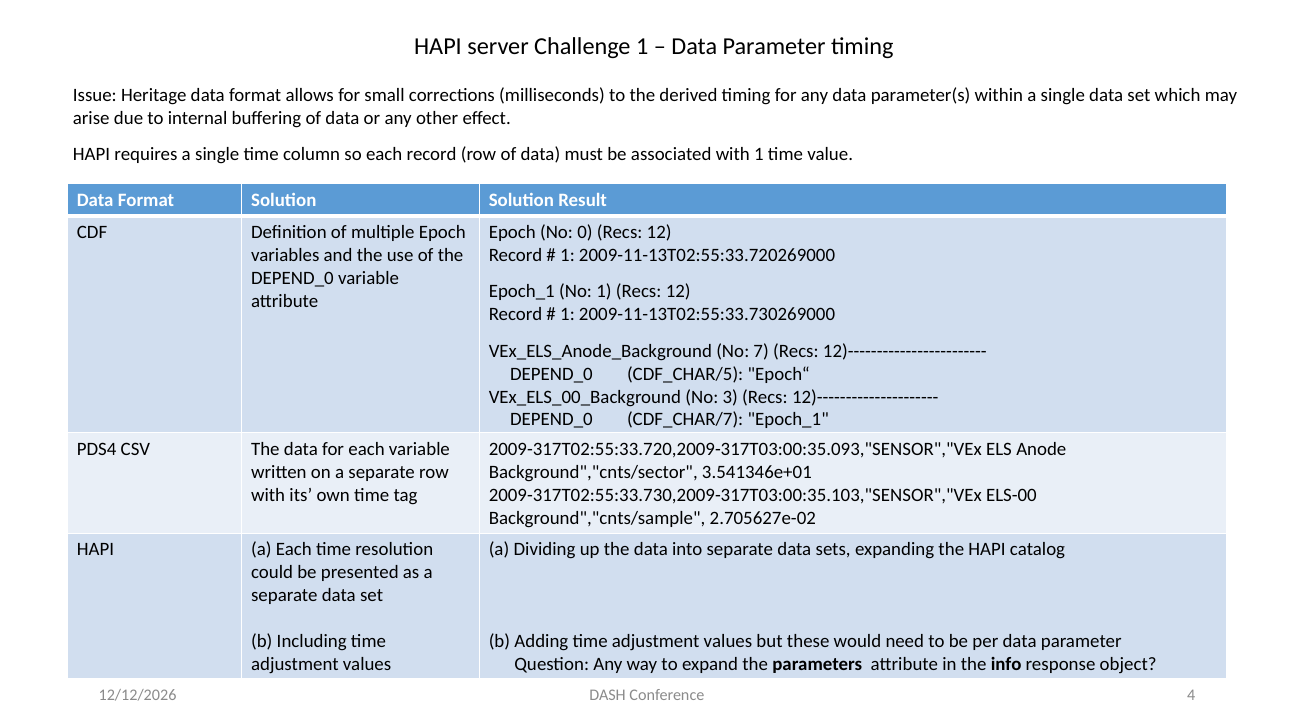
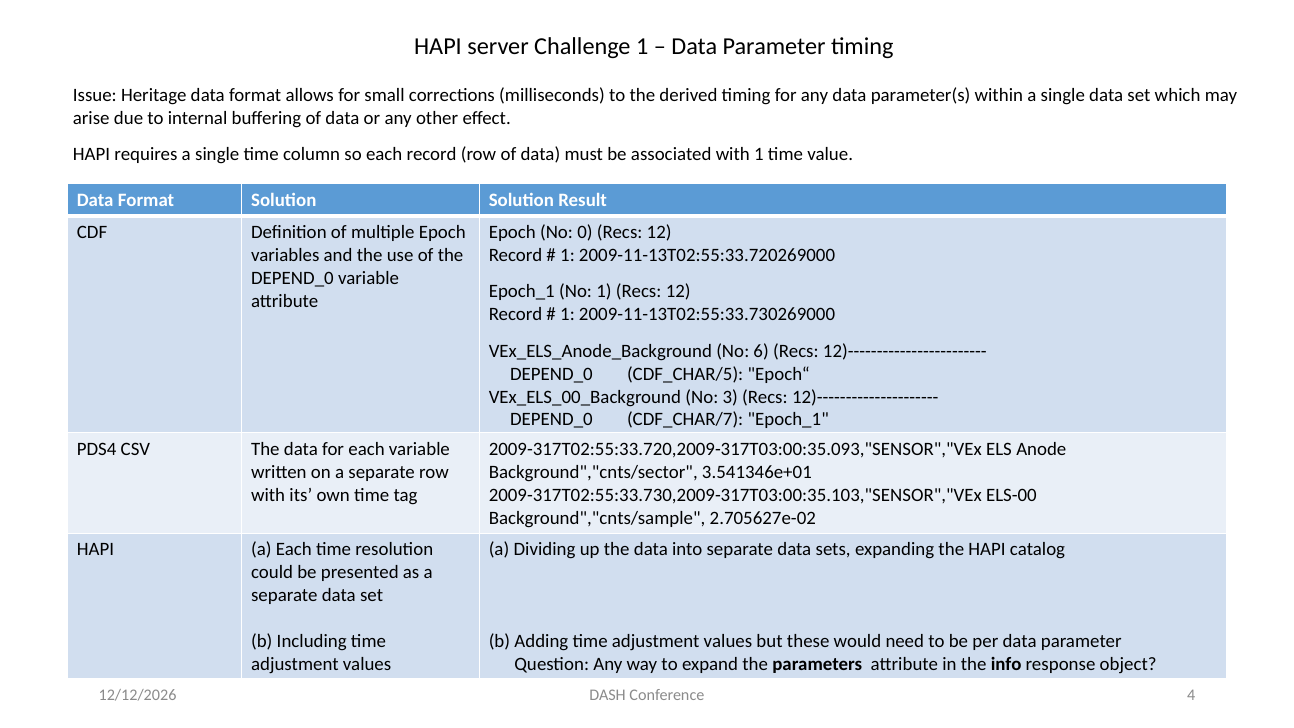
7: 7 -> 6
